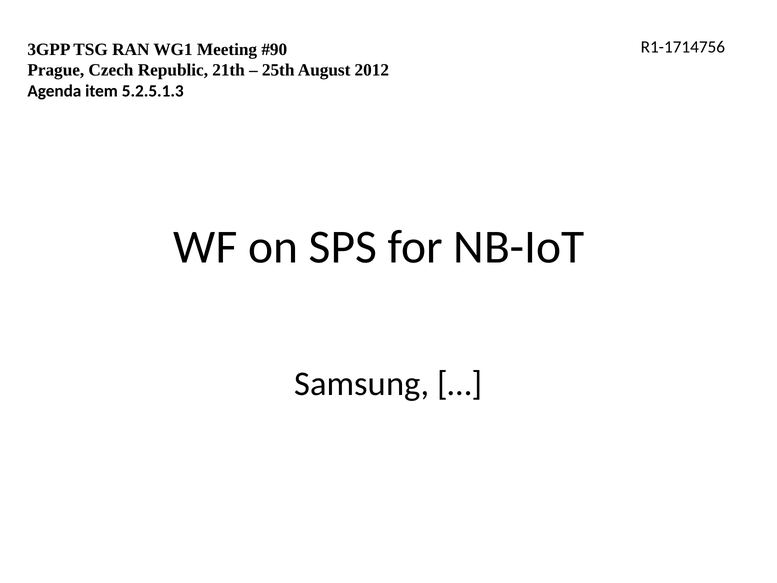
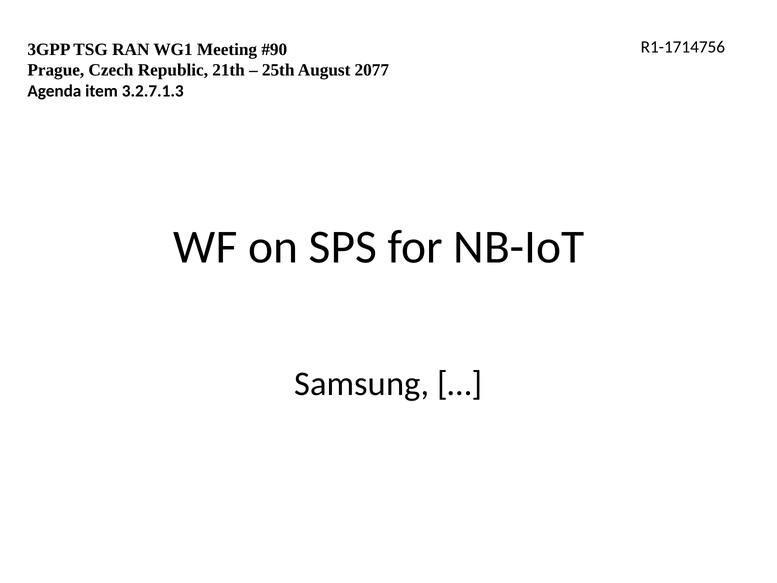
2012: 2012 -> 2077
5.2.5.1.3: 5.2.5.1.3 -> 3.2.7.1.3
